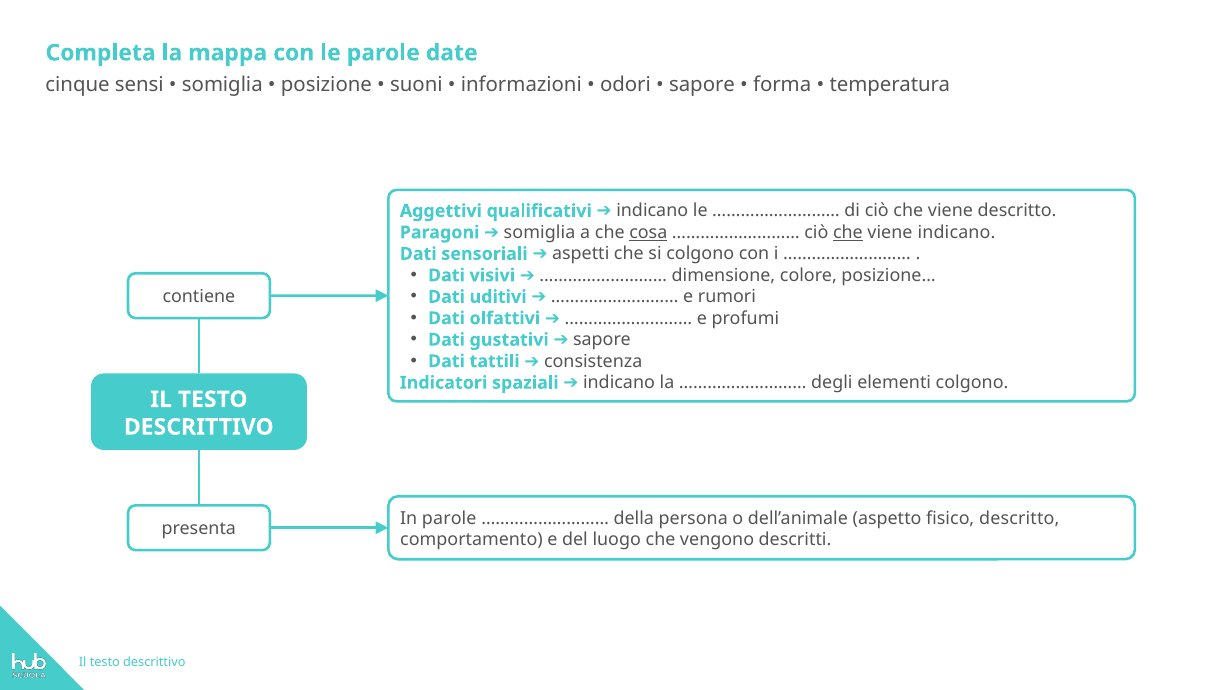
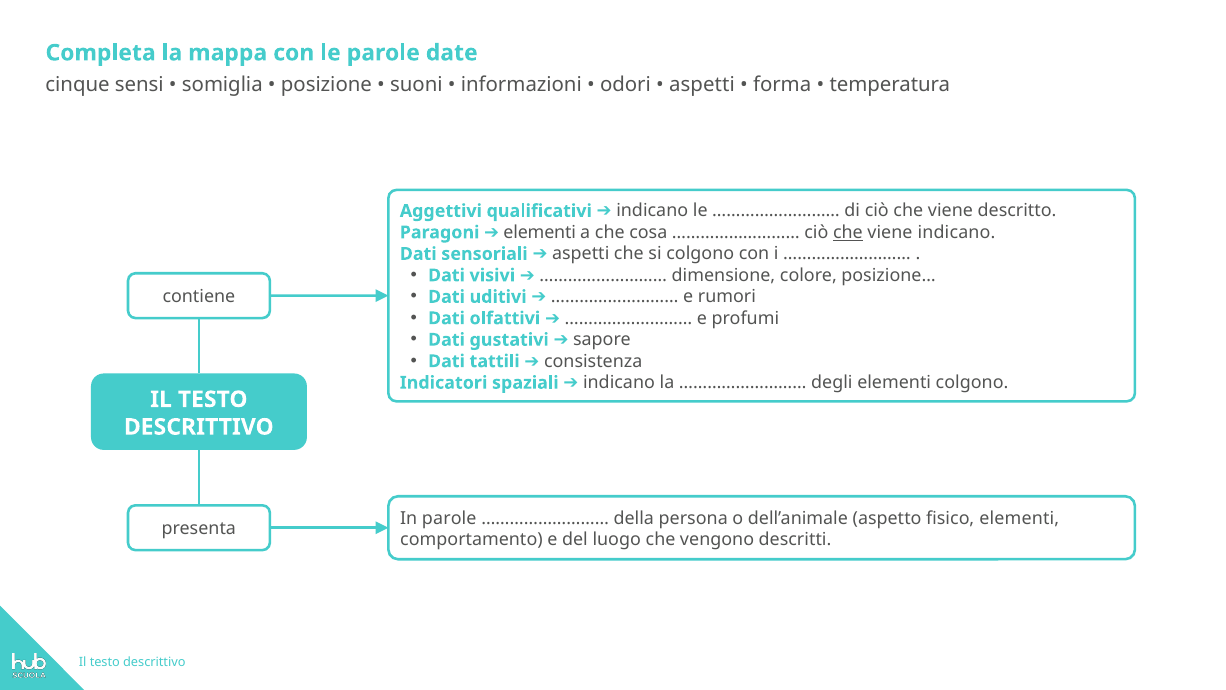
sapore at (702, 85): sapore -> aspetti
somiglia at (540, 232): somiglia -> elementi
cosa underline: present -> none
fisico descritto: descritto -> elementi
